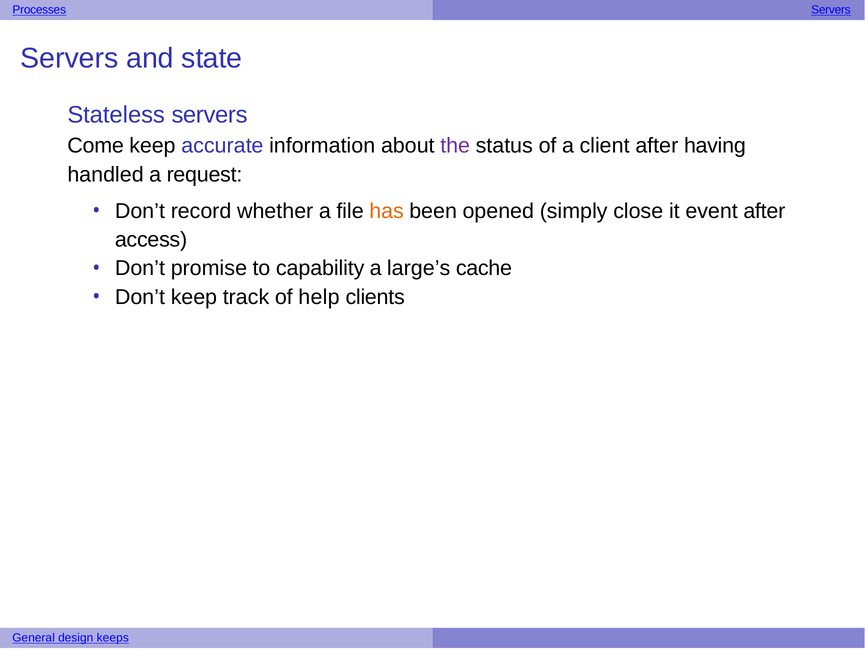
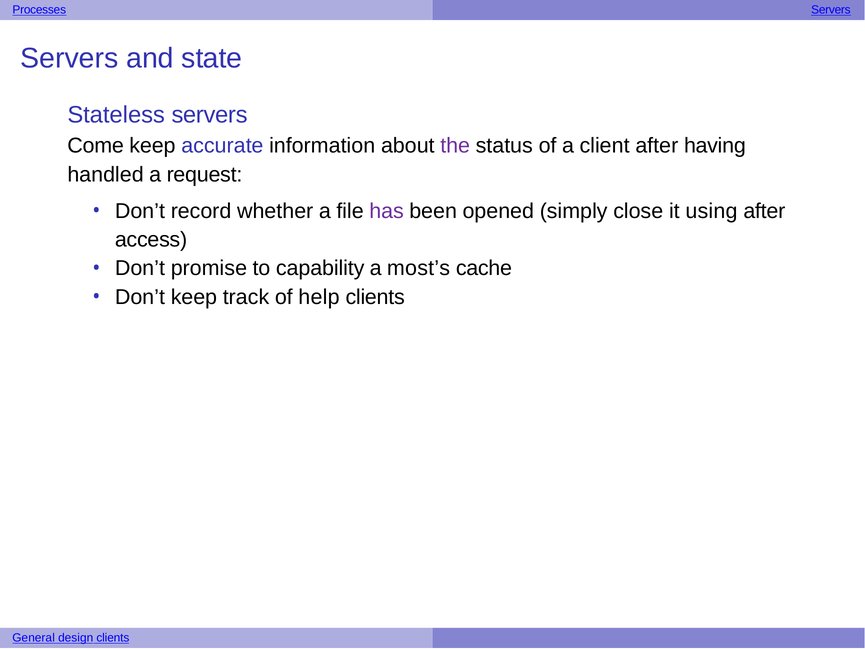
has colour: orange -> purple
event: event -> using
large’s: large’s -> most’s
design keeps: keeps -> clients
